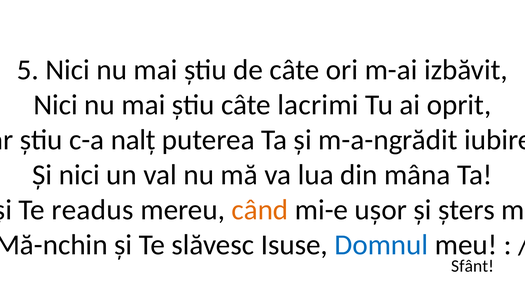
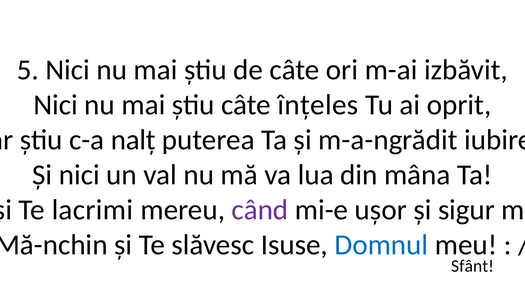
lacrimi: lacrimi -> înțeles
readus: readus -> lacrimi
când colour: orange -> purple
șters: șters -> sigur
